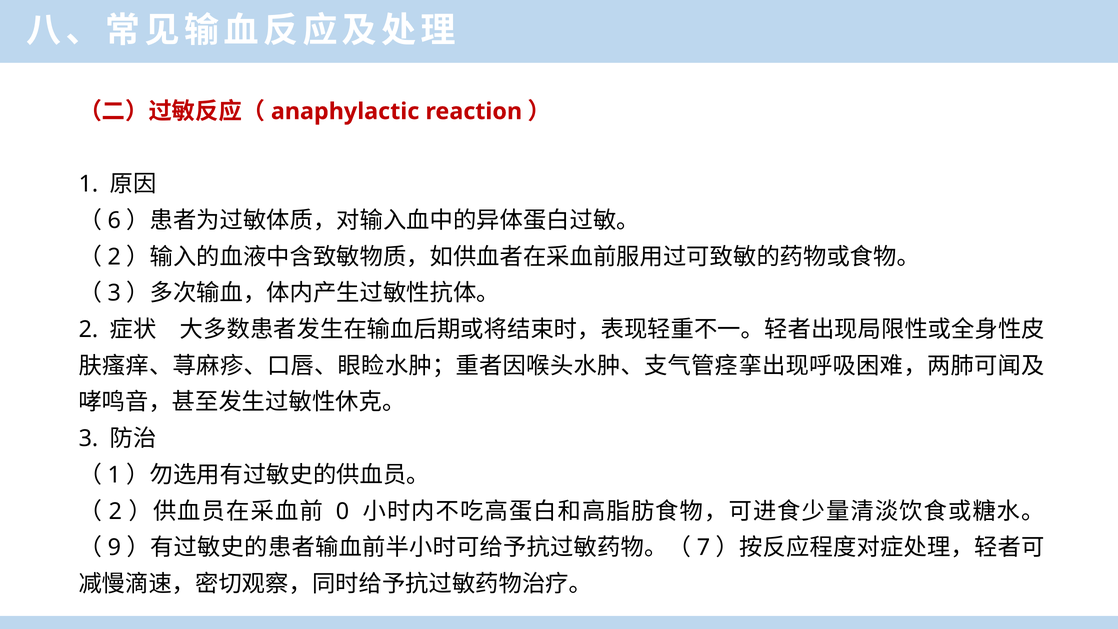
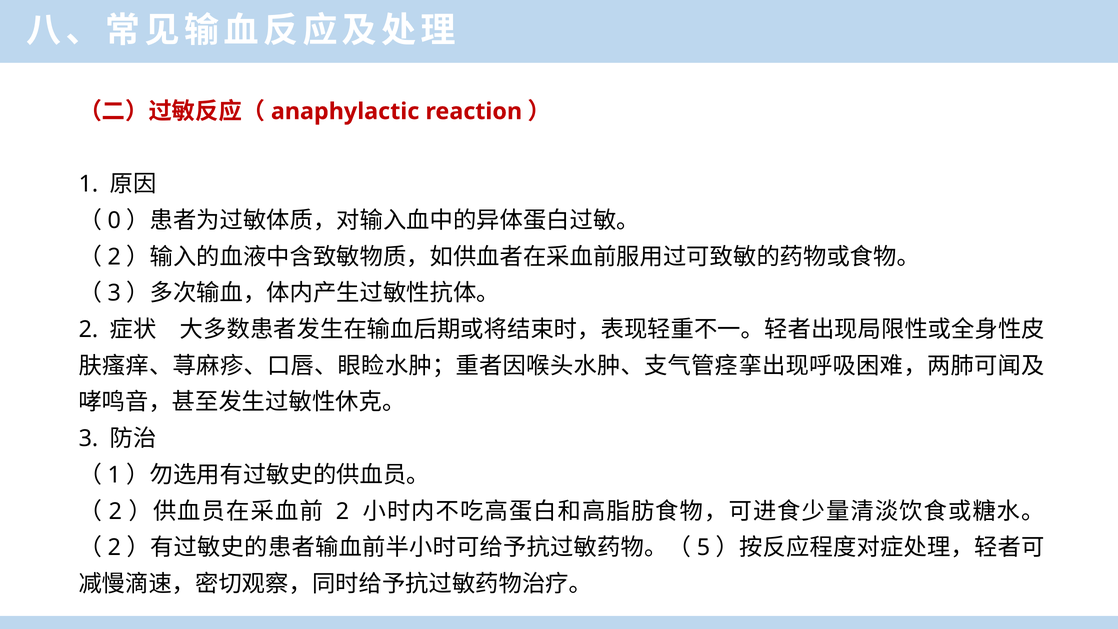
6: 6 -> 0
0 at (342, 511): 0 -> 2
9 at (114, 548): 9 -> 2
7: 7 -> 5
